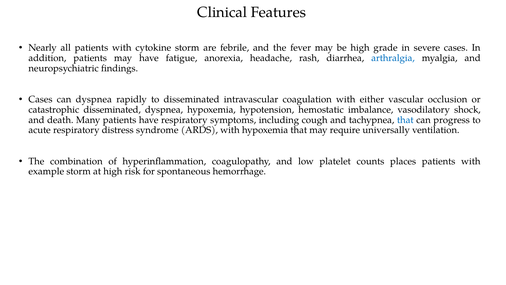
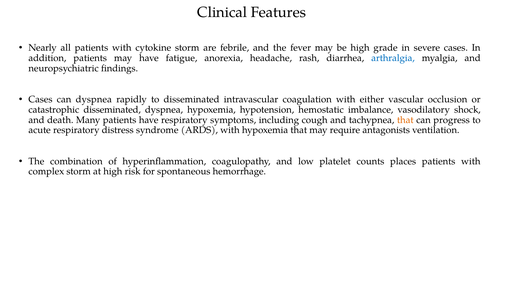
that at (405, 120) colour: blue -> orange
universally: universally -> antagonists
example: example -> complex
